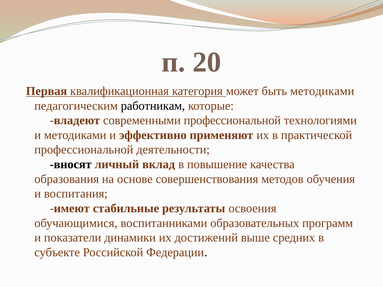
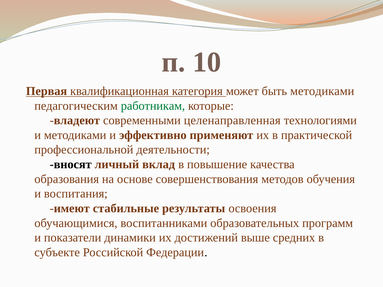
20: 20 -> 10
работникам colour: black -> green
современными профессиональной: профессиональной -> целенаправленная
